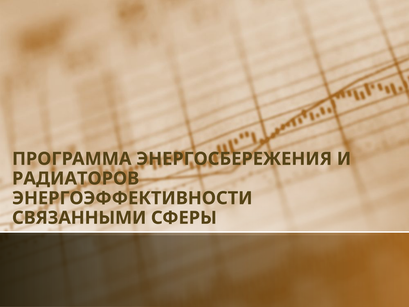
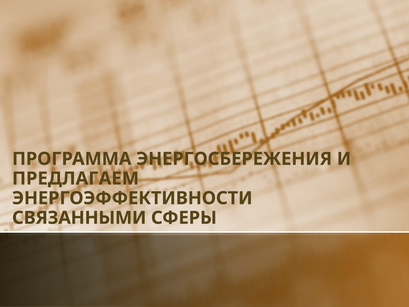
РАДИАТОРОВ: РАДИАТОРОВ -> ПРЕДЛАГАЕМ
